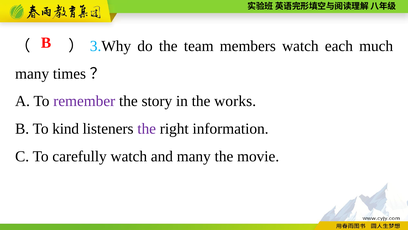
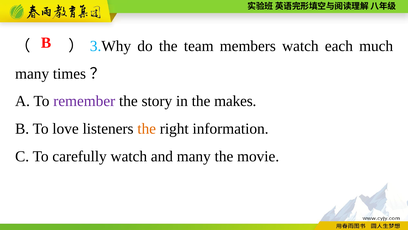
works: works -> makes
kind: kind -> love
the at (147, 129) colour: purple -> orange
